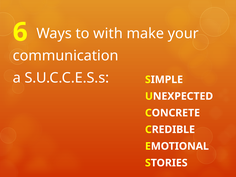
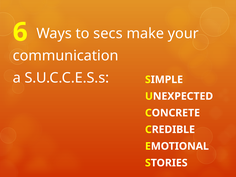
with: with -> secs
